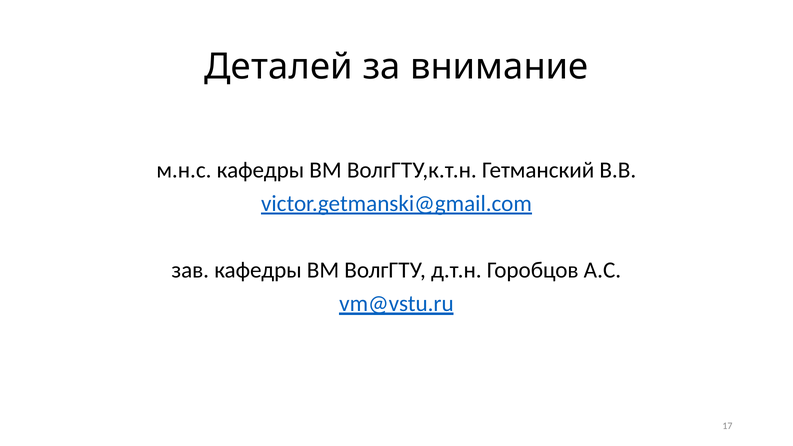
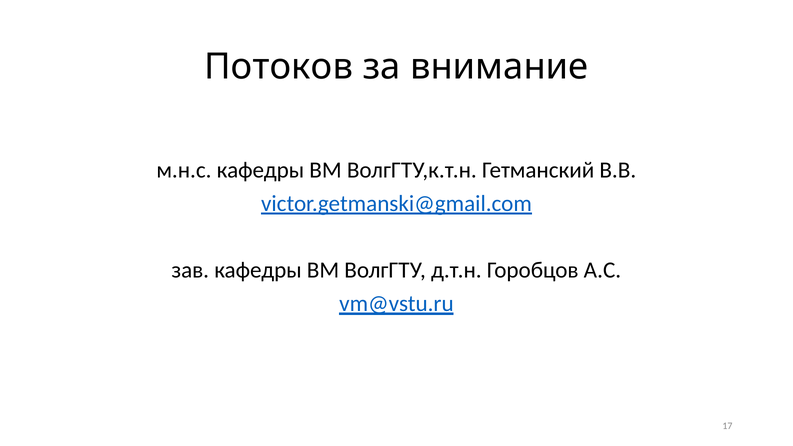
Деталей: Деталей -> Потоков
